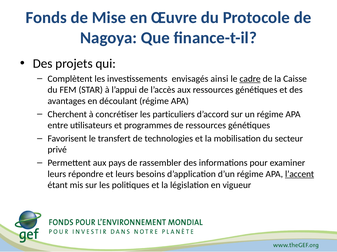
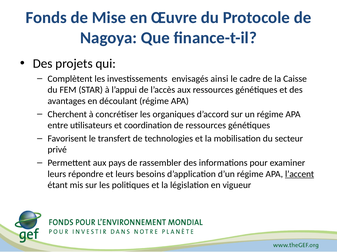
cadre underline: present -> none
particuliers: particuliers -> organiques
programmes: programmes -> coordination
